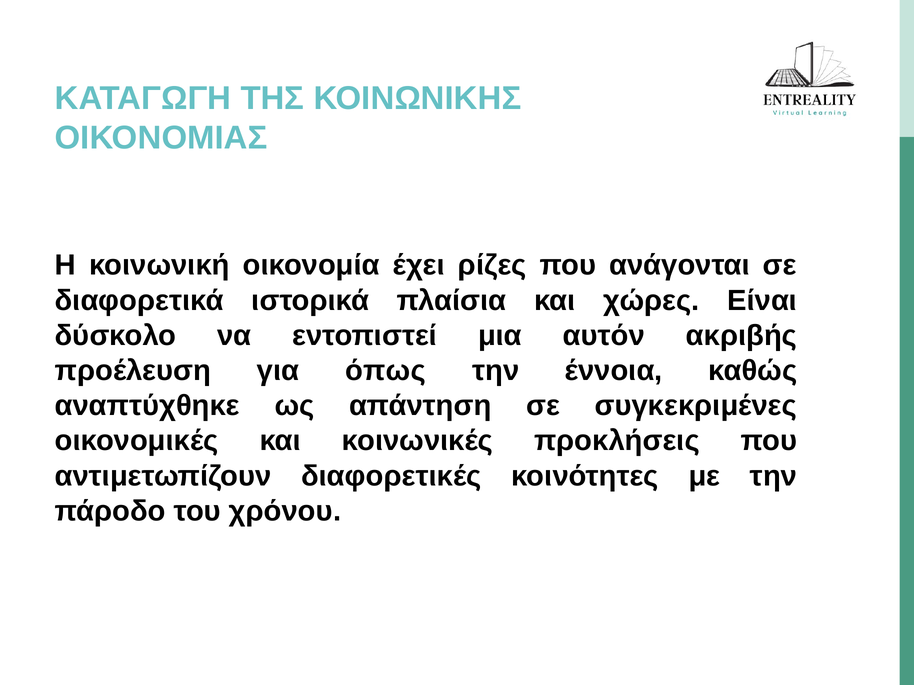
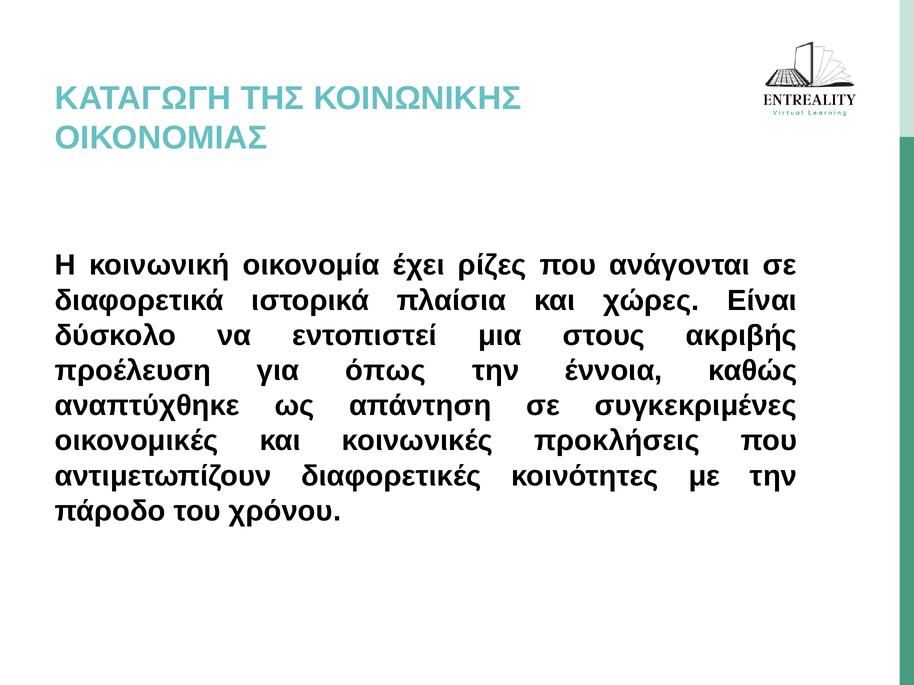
αυτόν: αυτόν -> στους
